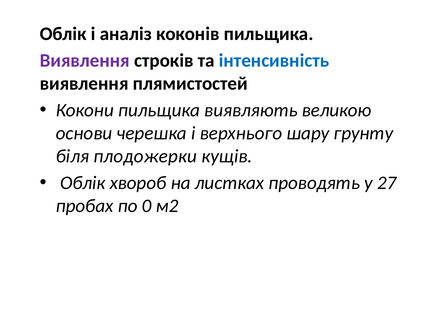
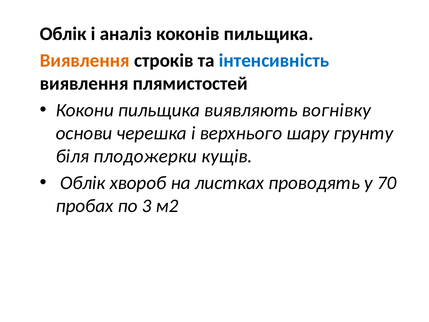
Виявлення at (85, 61) colour: purple -> orange
великою: великою -> вогнівку
27: 27 -> 70
0: 0 -> 3
